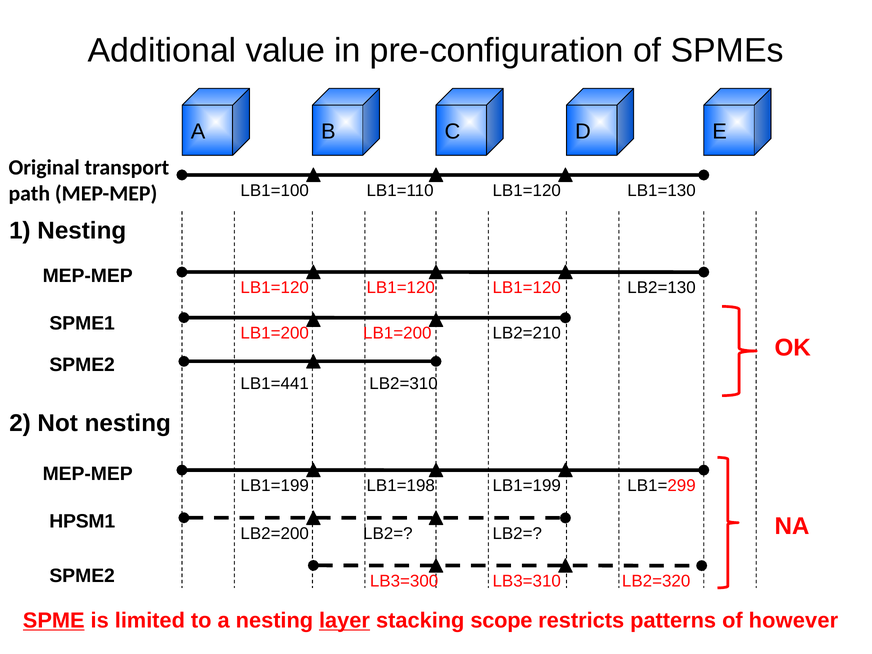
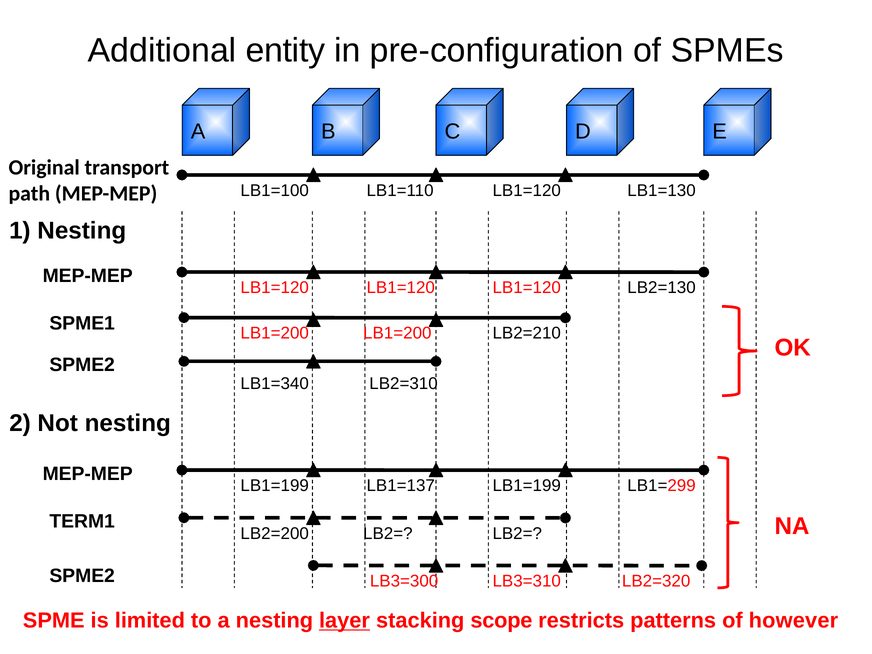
value: value -> entity
LB1=441: LB1=441 -> LB1=340
LB1=198: LB1=198 -> LB1=137
HPSM1: HPSM1 -> TERM1
SPME underline: present -> none
